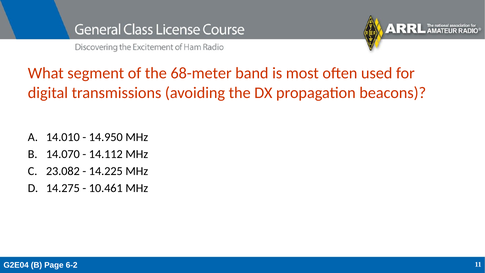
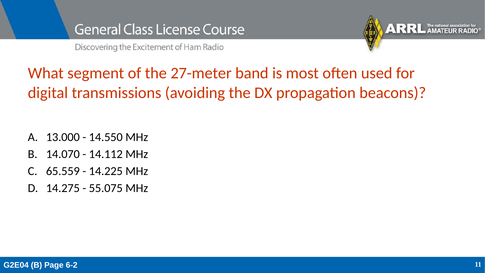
68-meter: 68-meter -> 27-meter
14.010: 14.010 -> 13.000
14.950: 14.950 -> 14.550
23.082: 23.082 -> 65.559
10.461: 10.461 -> 55.075
